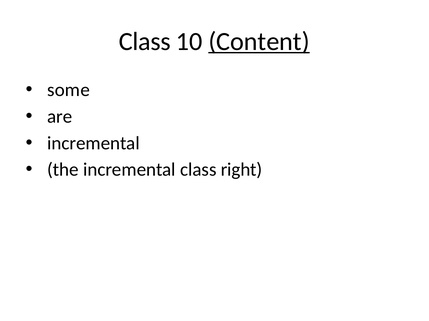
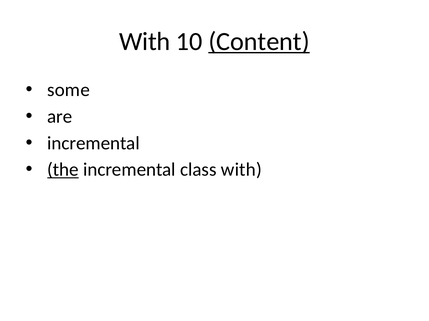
Class at (145, 42): Class -> With
the underline: none -> present
class right: right -> with
